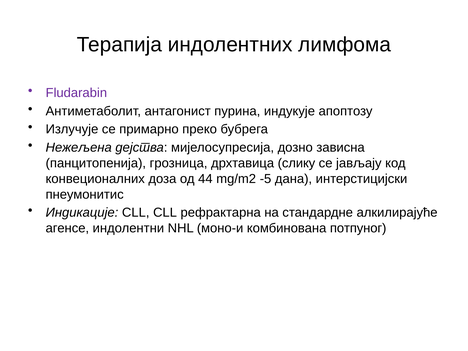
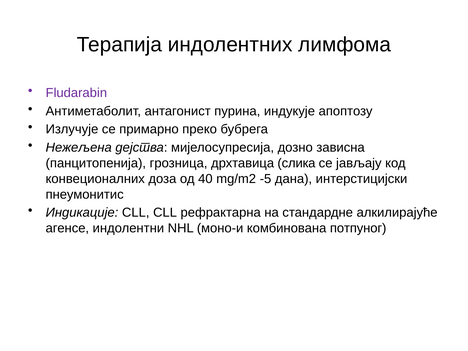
слику: слику -> слика
44: 44 -> 40
